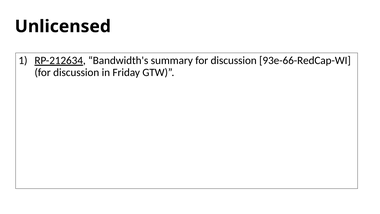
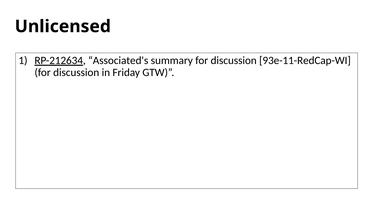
Bandwidth's: Bandwidth's -> Associated's
93e-66-RedCap-WI: 93e-66-RedCap-WI -> 93e-11-RedCap-WI
